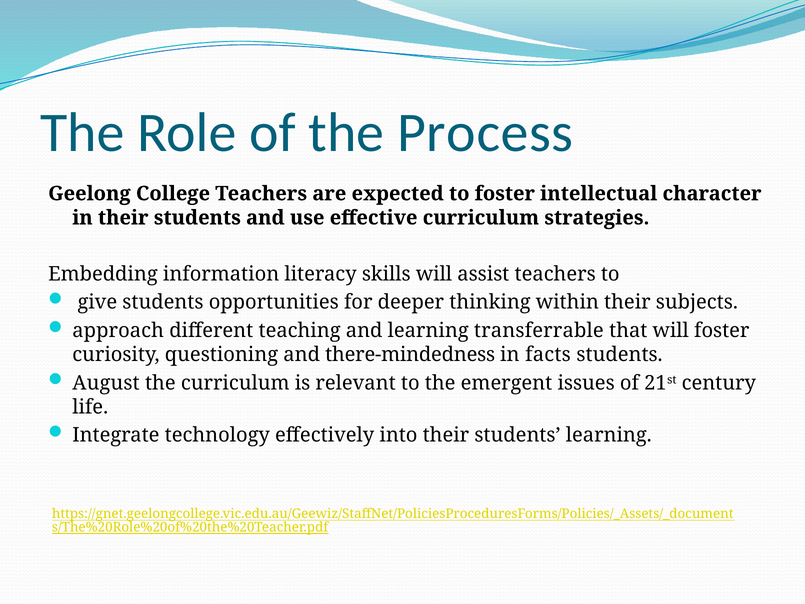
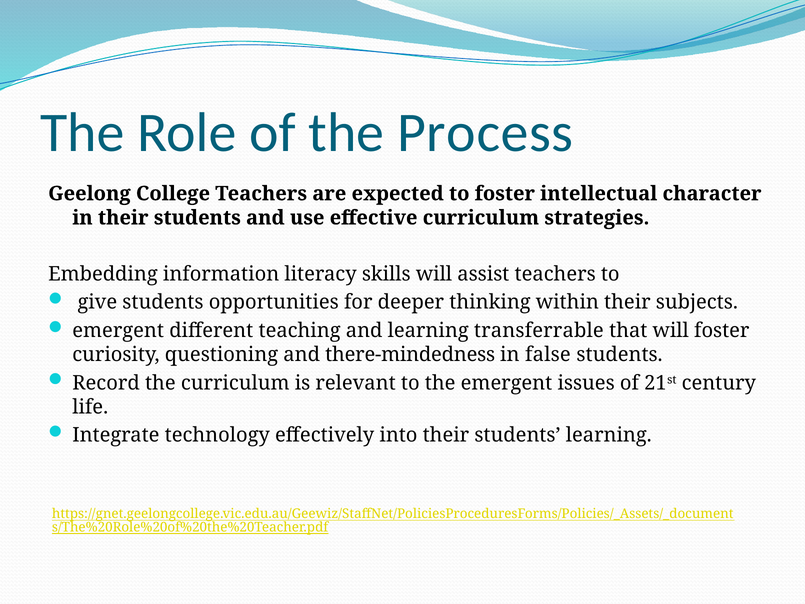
approach at (118, 330): approach -> emergent
facts: facts -> false
August: August -> Record
